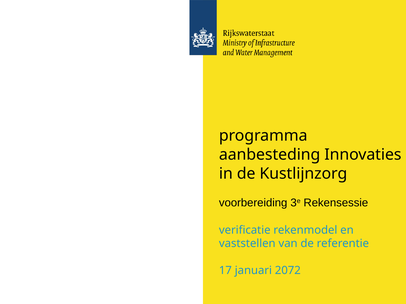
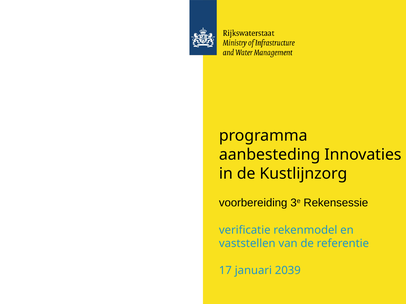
2072: 2072 -> 2039
